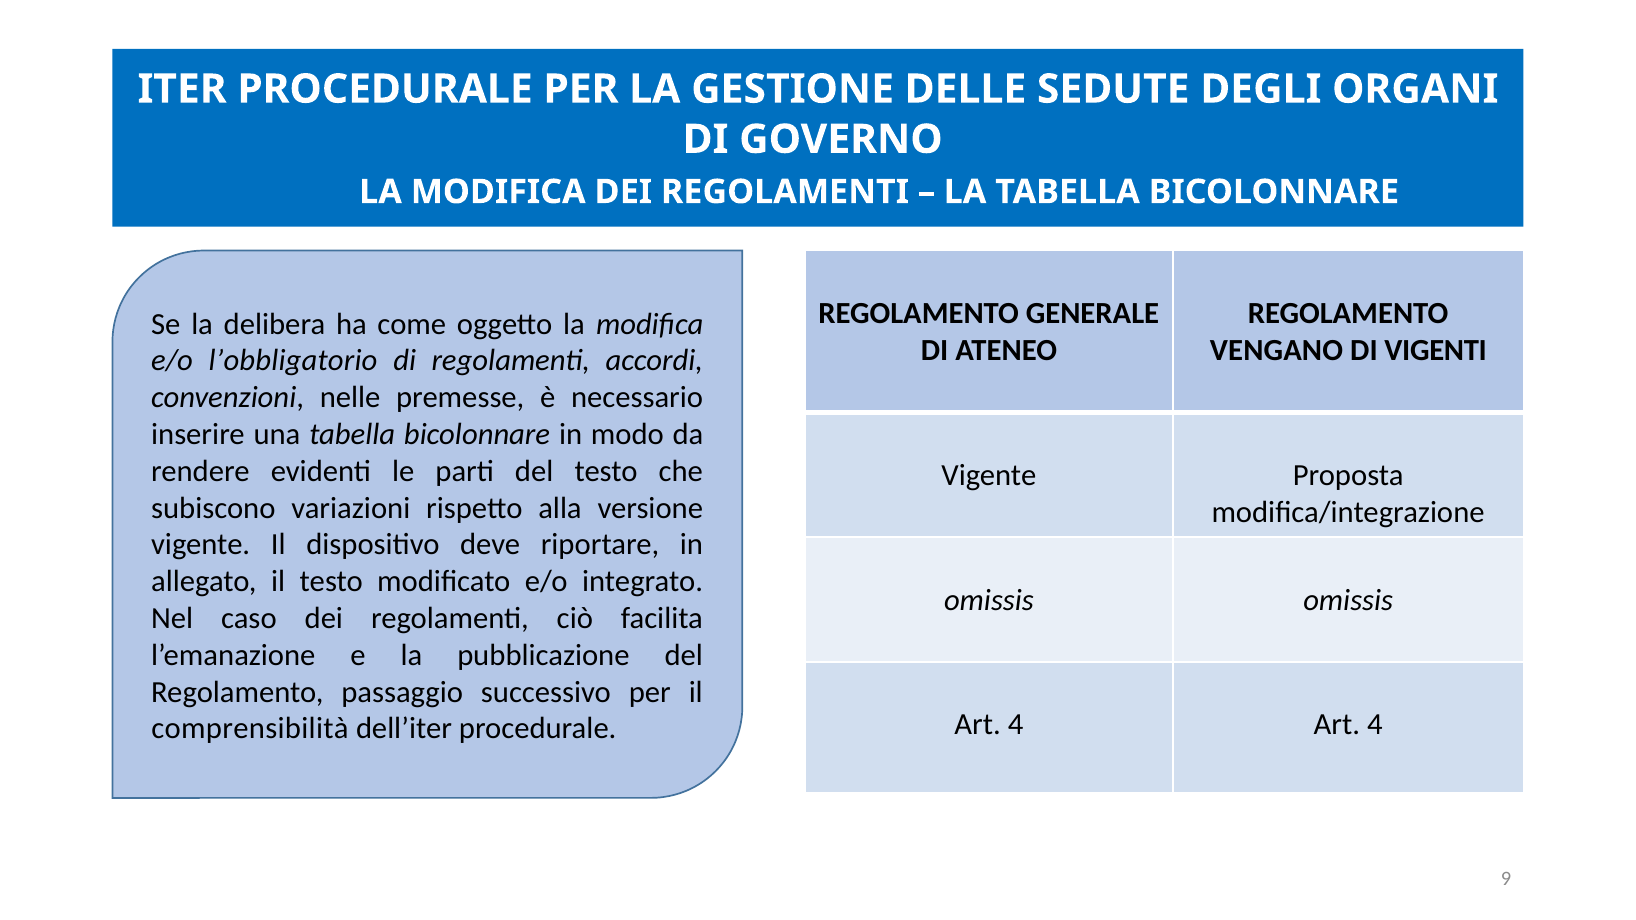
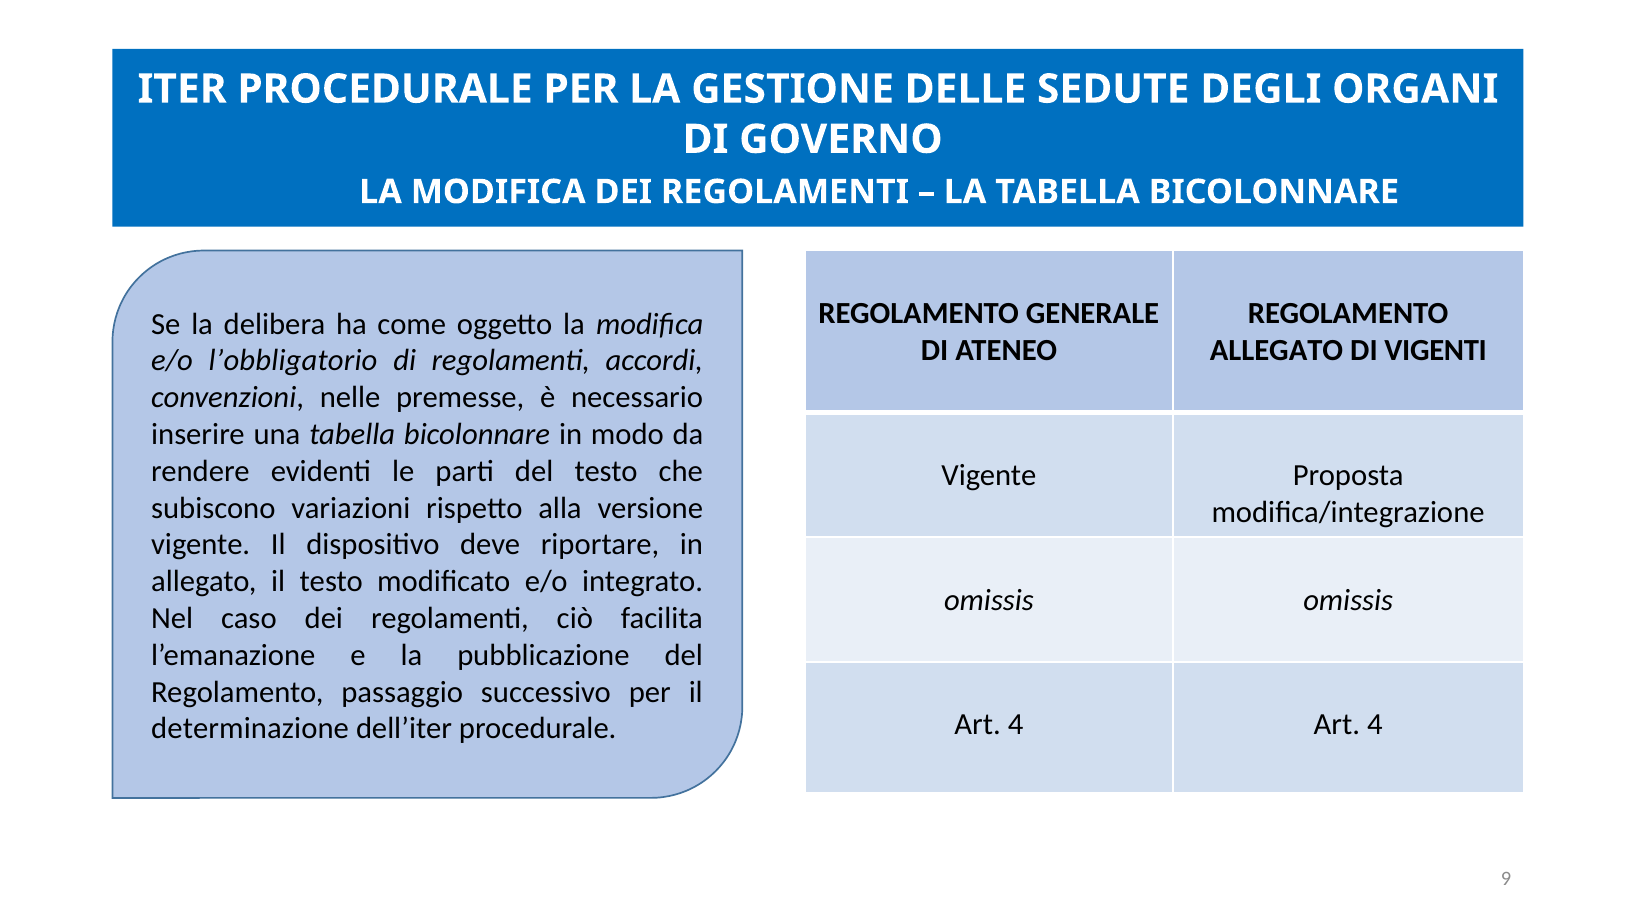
VENGANO at (1276, 351): VENGANO -> ALLEGATO
comprensibilità: comprensibilità -> determinazione
